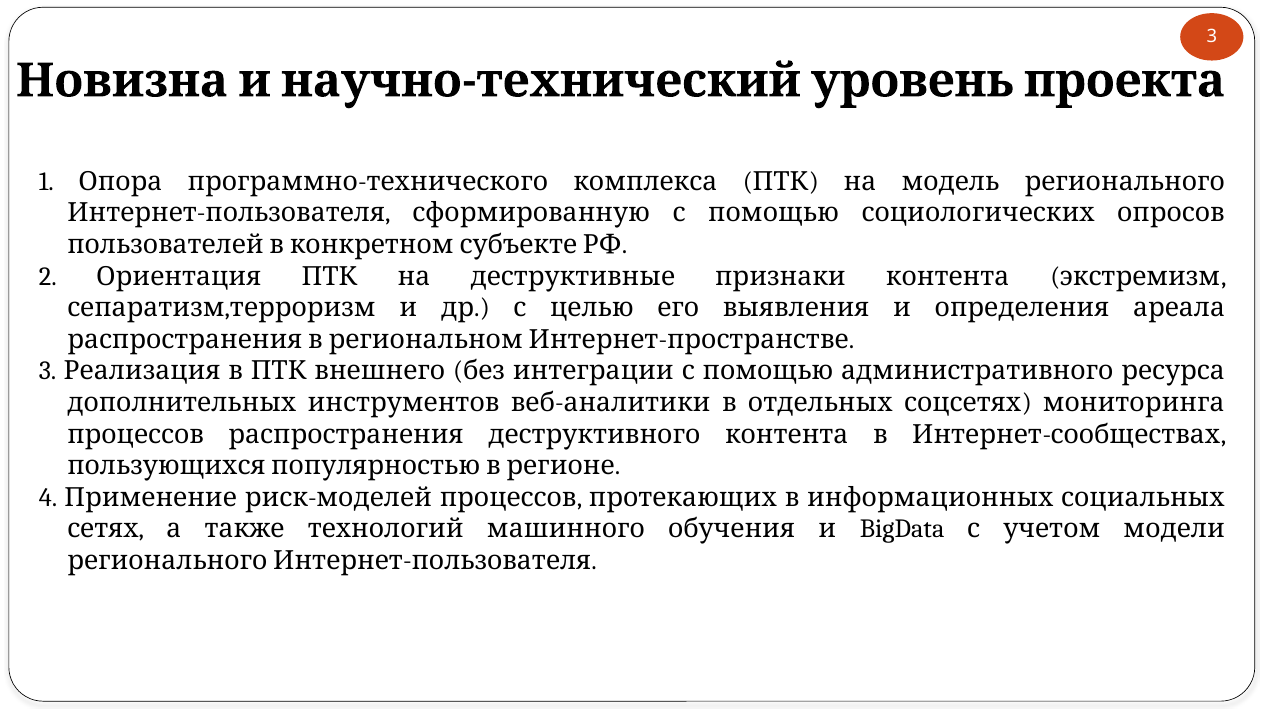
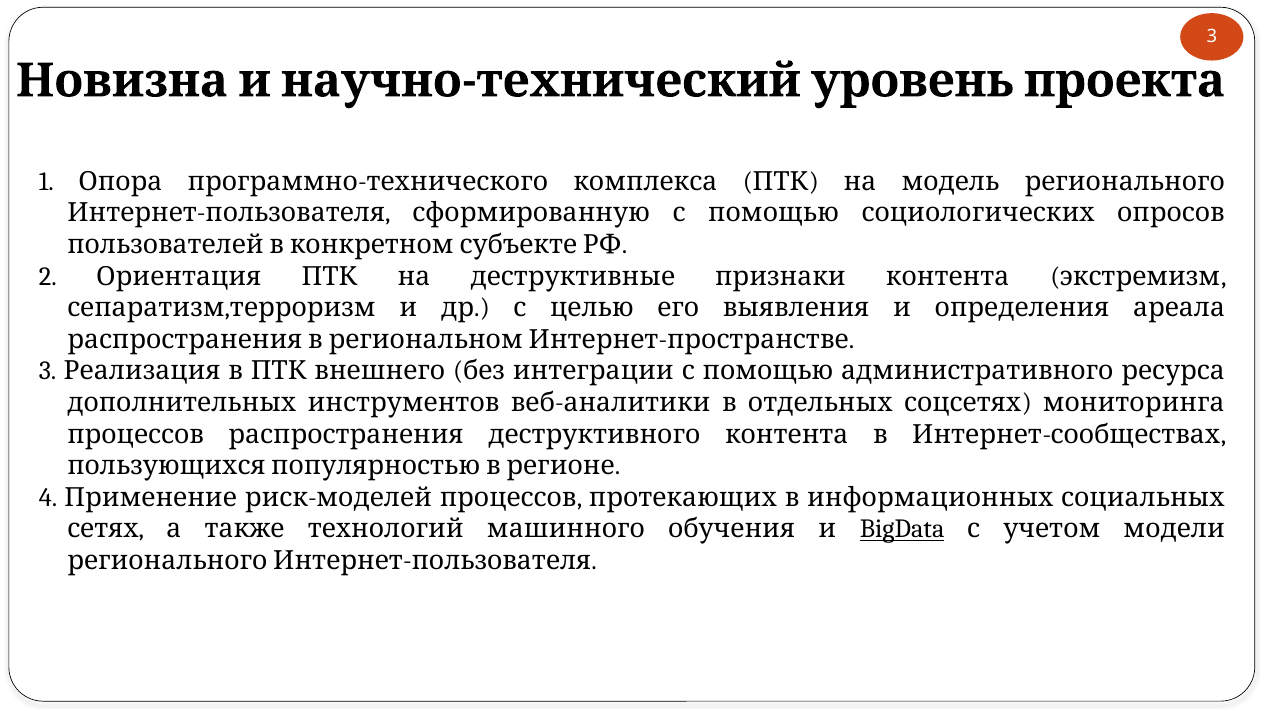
BigData underline: none -> present
